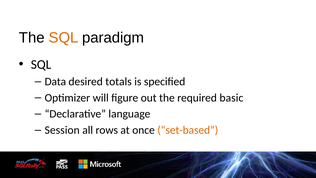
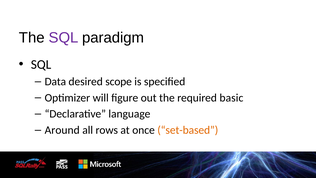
SQL at (64, 38) colour: orange -> purple
totals: totals -> scope
Session: Session -> Around
